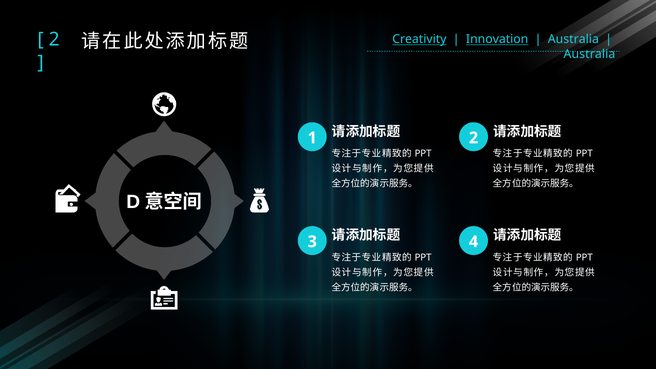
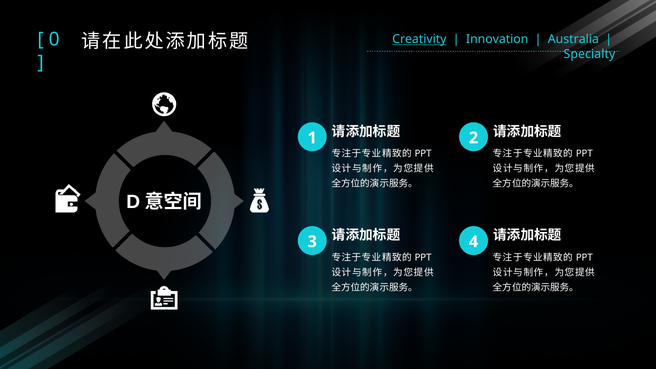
Innovation underline: present -> none
2 at (54, 40): 2 -> 0
Australia at (589, 54): Australia -> Specialty
